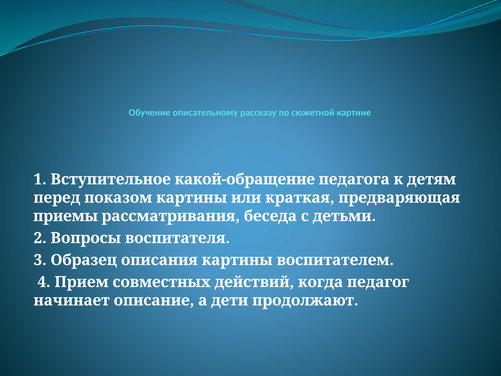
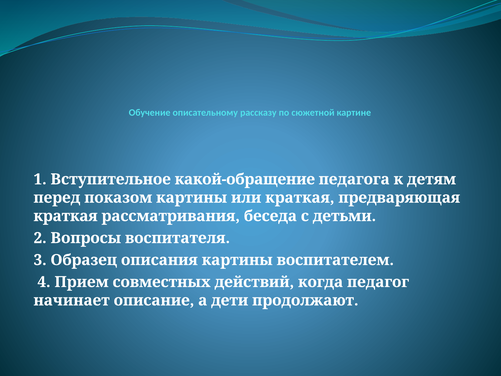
приемы at (66, 216): приемы -> краткая
